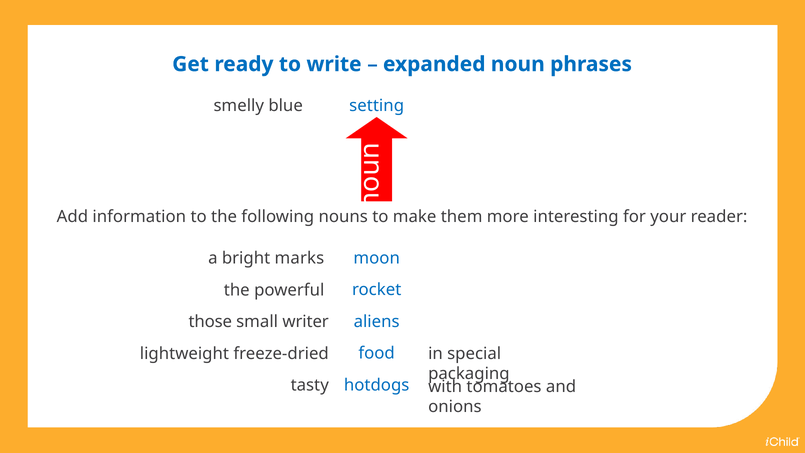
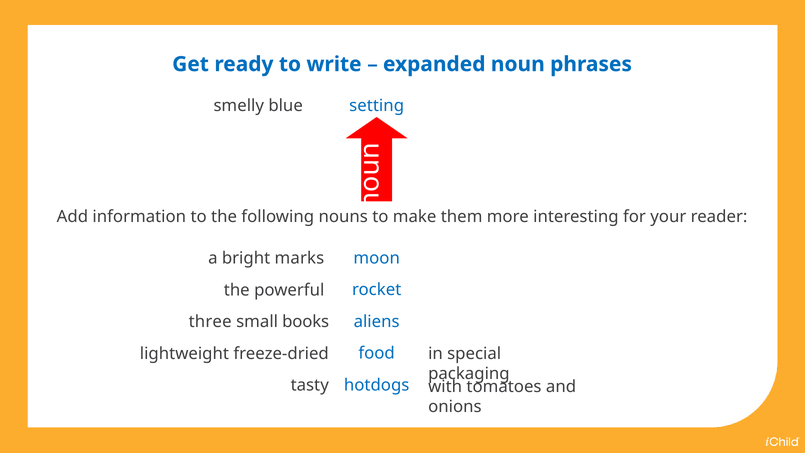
those: those -> three
writer: writer -> books
